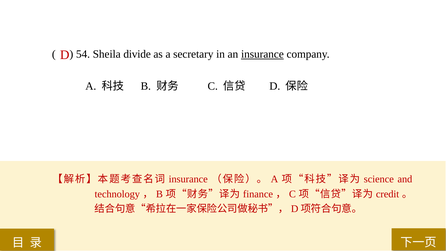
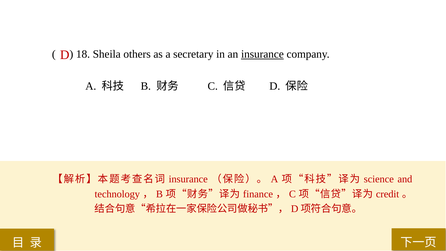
54: 54 -> 18
divide: divide -> others
